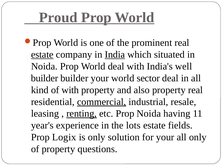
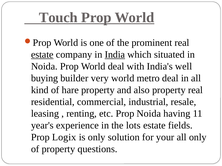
Proud: Proud -> Touch
builder at (45, 78): builder -> buying
builder your: your -> very
sector: sector -> metro
of with: with -> hare
commercial underline: present -> none
renting underline: present -> none
